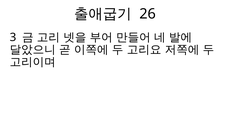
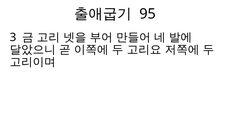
26: 26 -> 95
